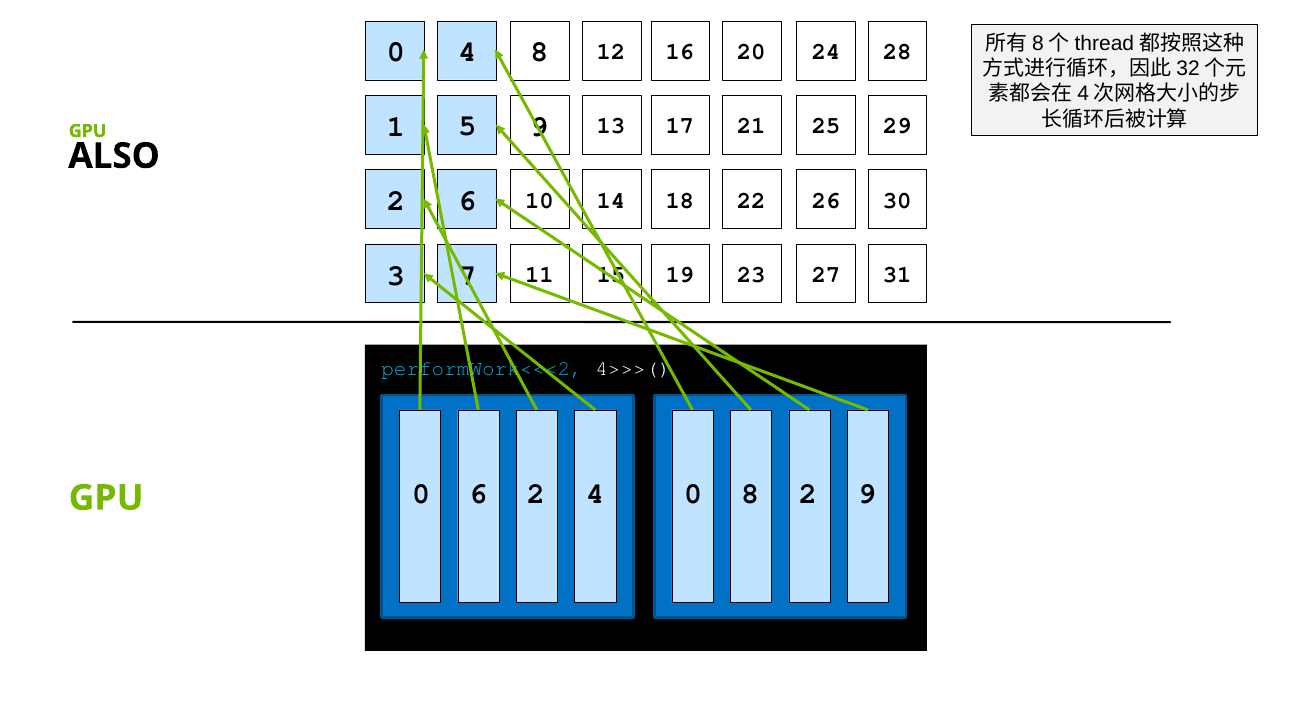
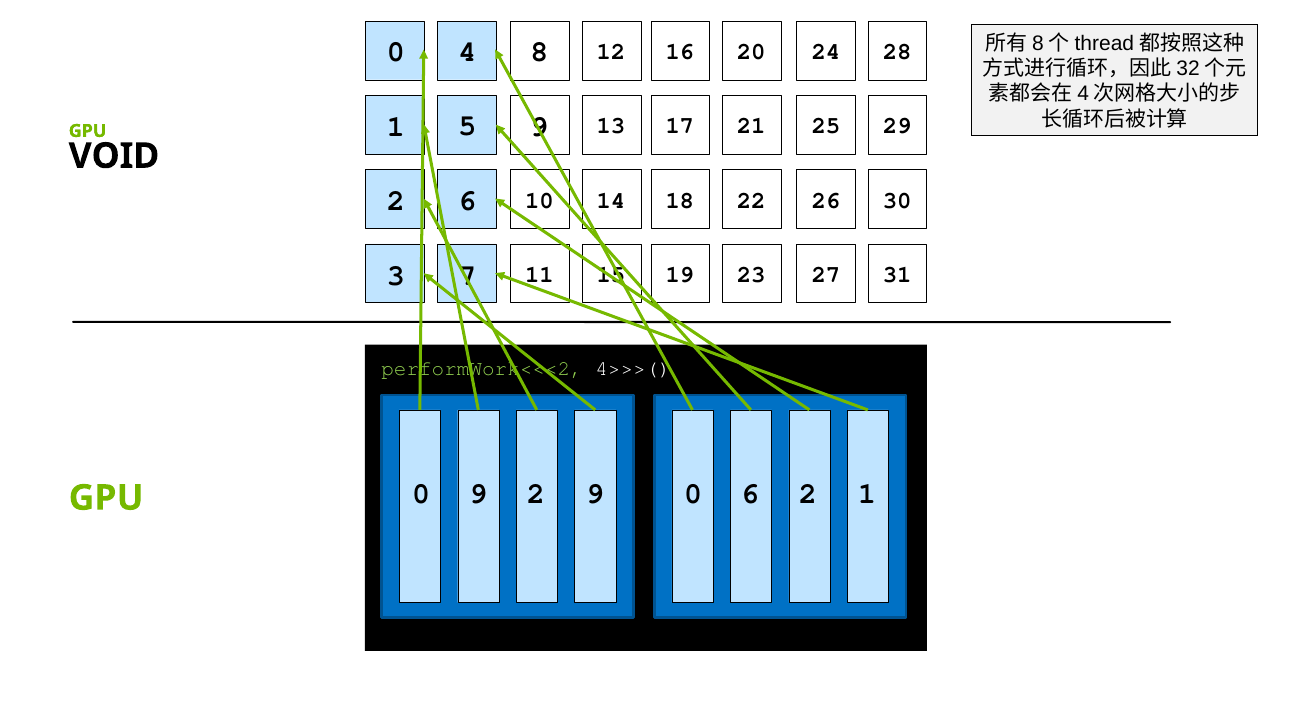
ALSO: ALSO -> VOID
performWork<<<2 colour: light blue -> light green
0 6: 6 -> 9
2 4: 4 -> 9
0 8: 8 -> 6
2 9: 9 -> 1
